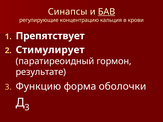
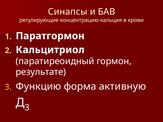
БАВ underline: present -> none
Препятствует: Препятствует -> Паратгормон
Стимулирует: Стимулирует -> Кальцитриол
оболочки: оболочки -> активную
